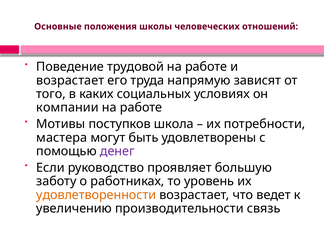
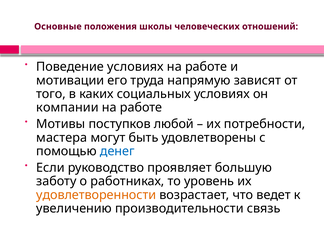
Поведение трудовой: трудовой -> условиях
возрастает at (70, 80): возрастает -> мотивации
школа: школа -> любой
денег colour: purple -> blue
